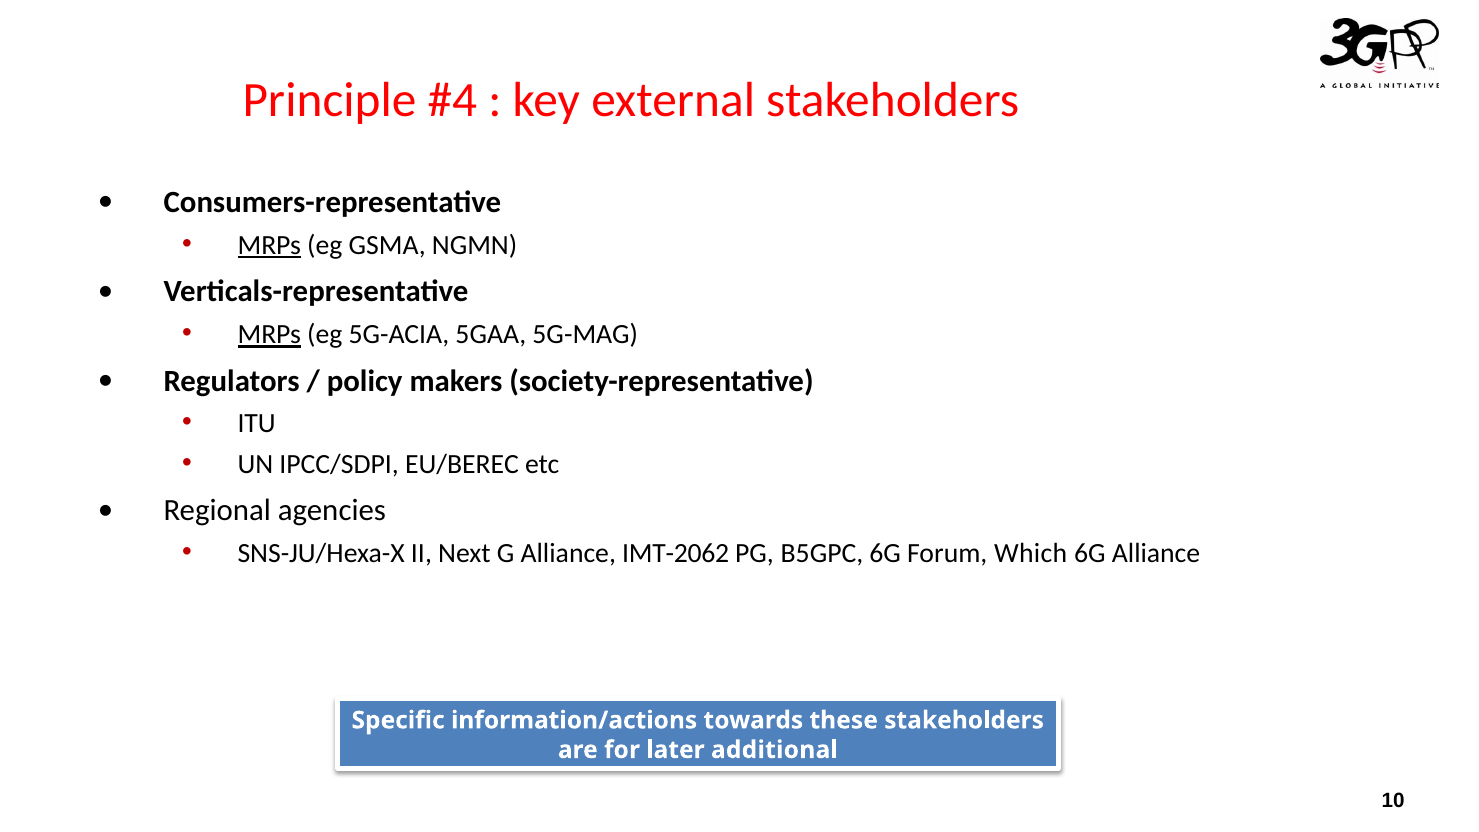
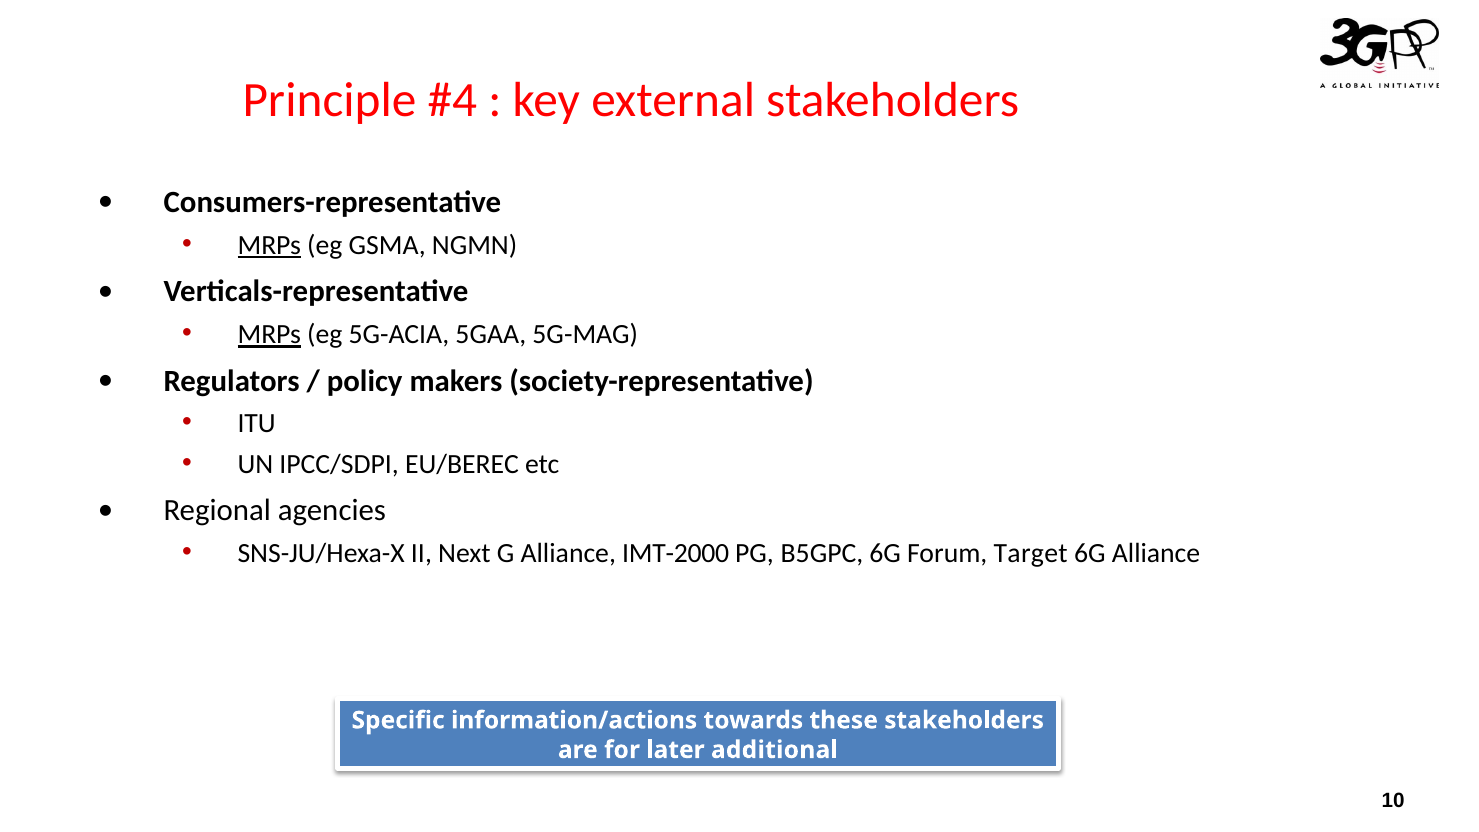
IMT-2062: IMT-2062 -> IMT-2000
Which: Which -> Target
